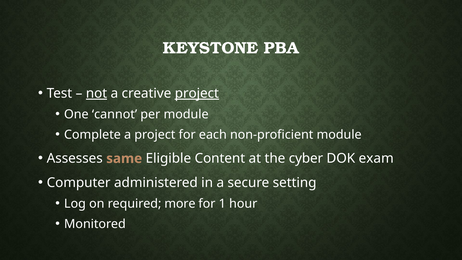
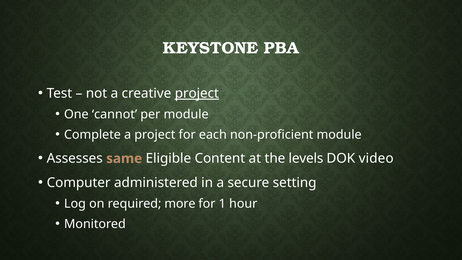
not underline: present -> none
cyber: cyber -> levels
exam: exam -> video
